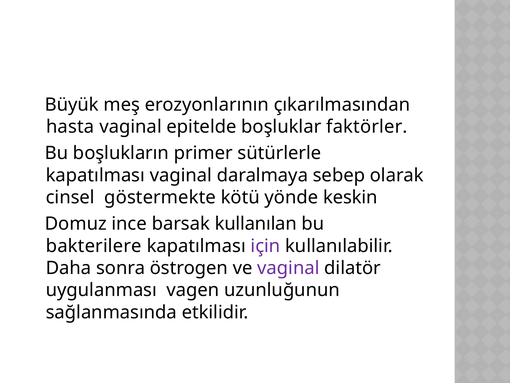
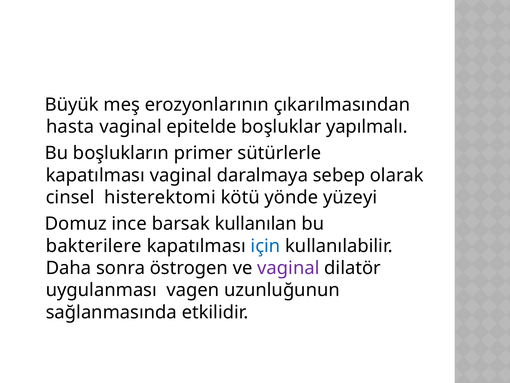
faktörler: faktörler -> yapılmalı
göstermekte: göstermekte -> histerektomi
keskin: keskin -> yüzeyi
için colour: purple -> blue
